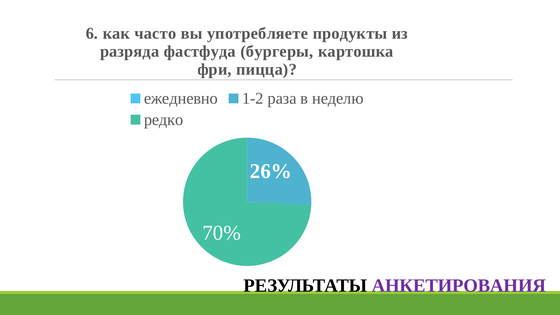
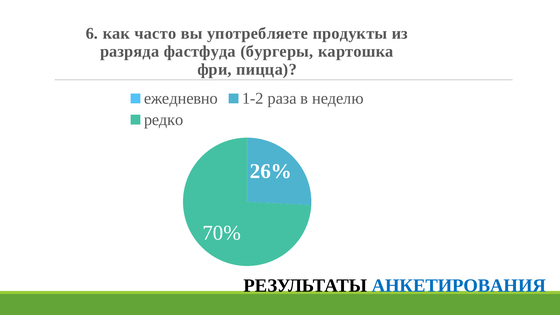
АНКЕТИРОВАНИЯ colour: purple -> blue
